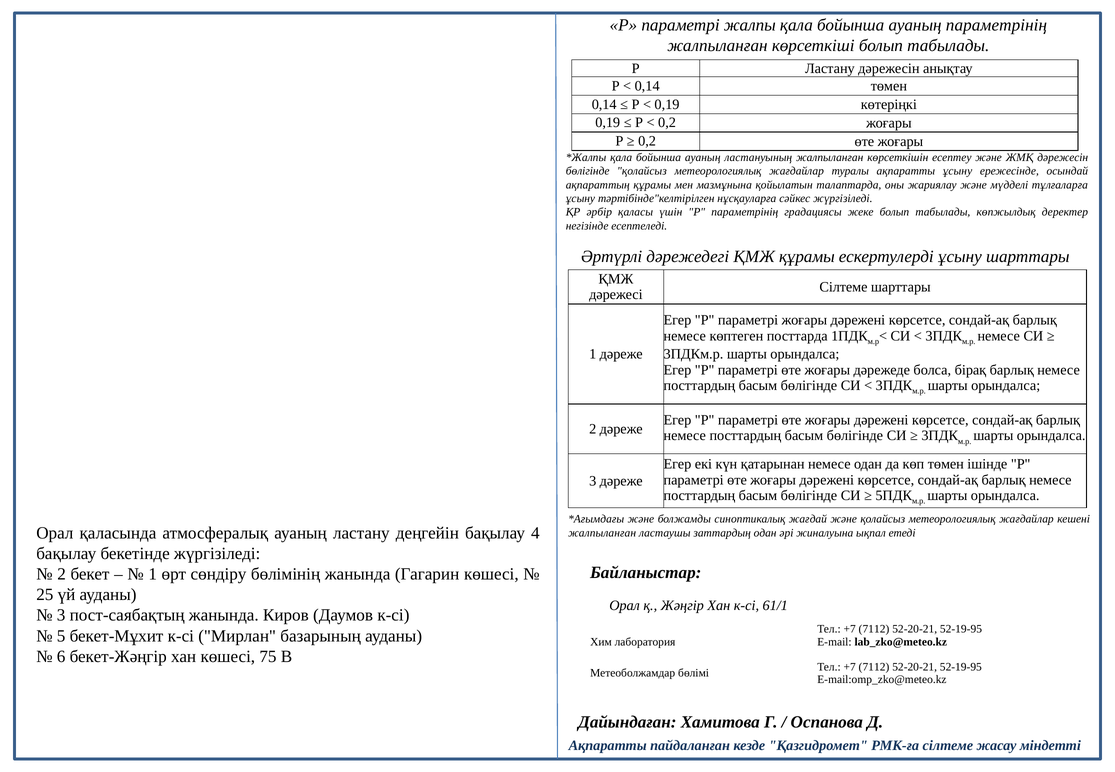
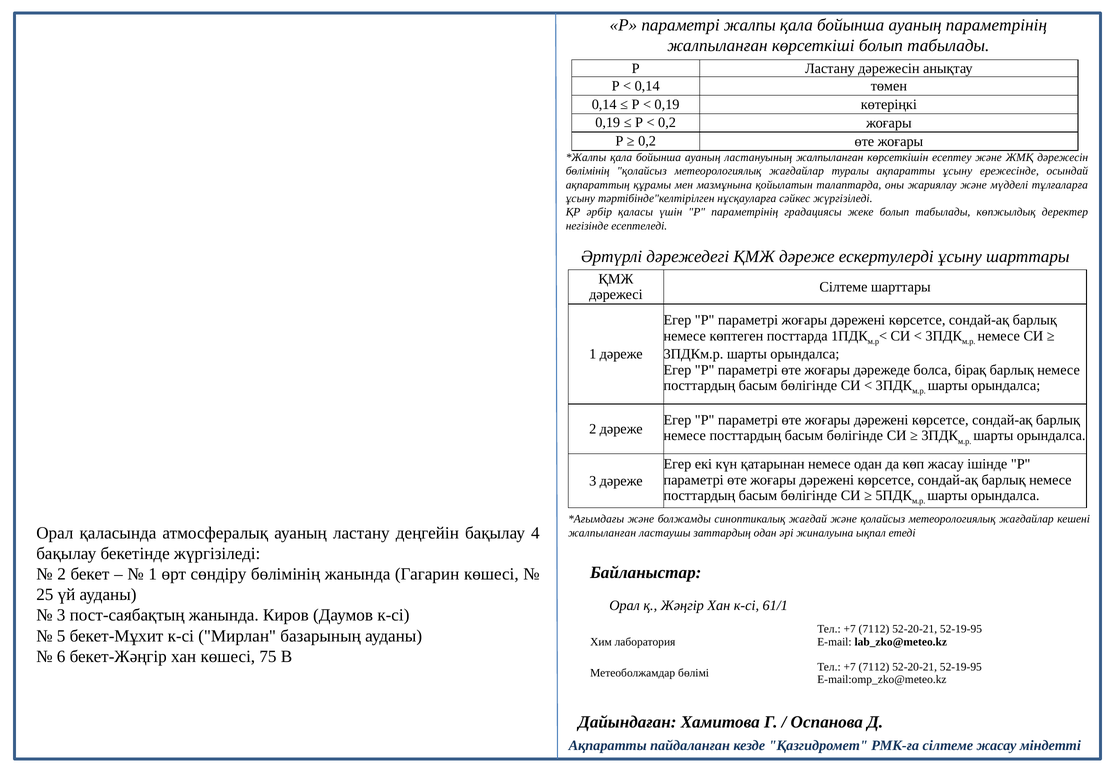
бөлігінде at (588, 171): бөлігінде -> бөлімінің
ҚМЖ құрамы: құрамы -> дәреже
көп төмен: төмен -> жасау
